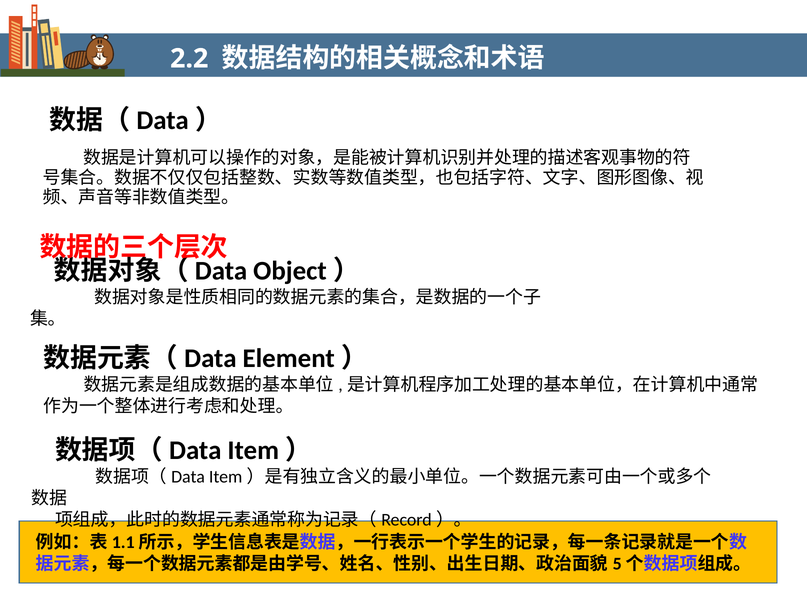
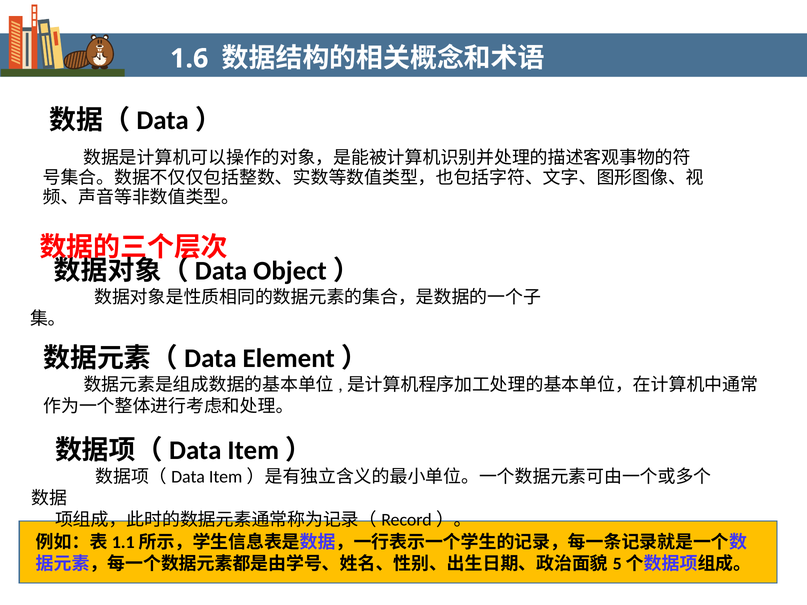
2.2: 2.2 -> 1.6
